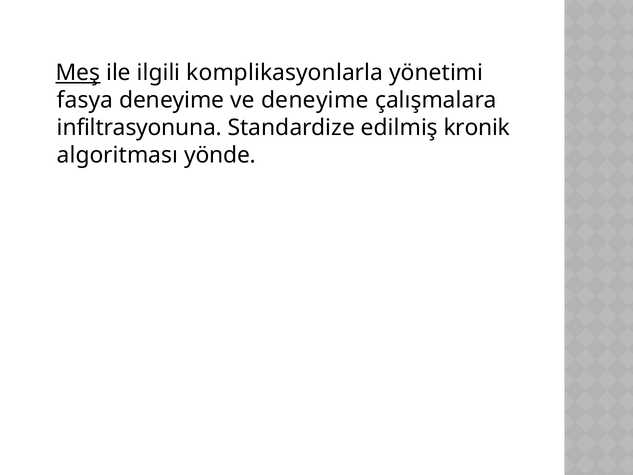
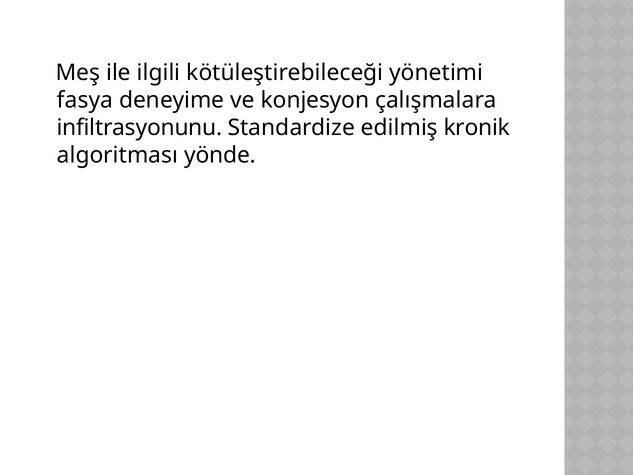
Meş underline: present -> none
komplikasyonlarla: komplikasyonlarla -> kötüleştirebileceği
ve deneyime: deneyime -> konjesyon
infiltrasyonuna: infiltrasyonuna -> infiltrasyonunu
